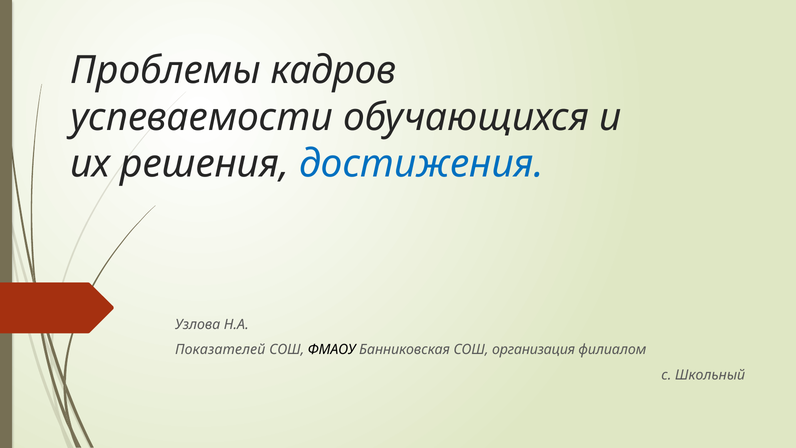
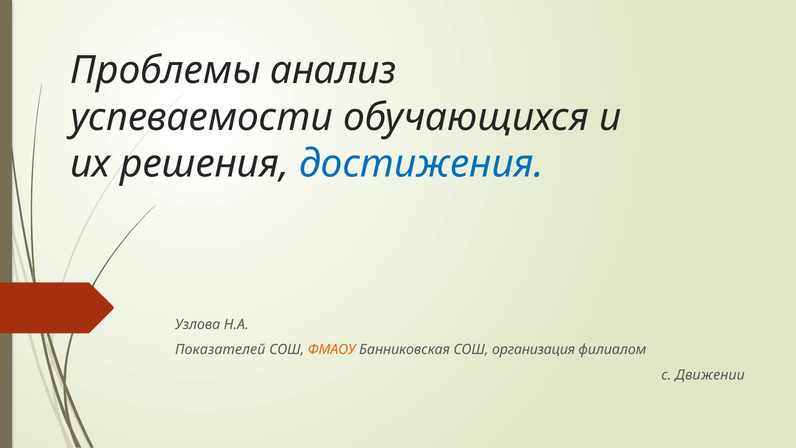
кадров: кадров -> анализ
ФМАОУ colour: black -> orange
Школьный: Школьный -> Движении
